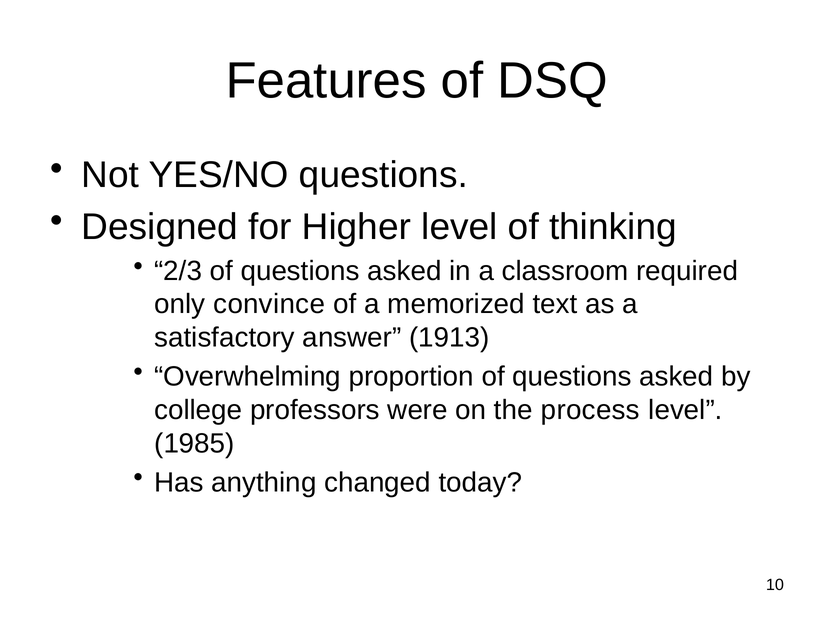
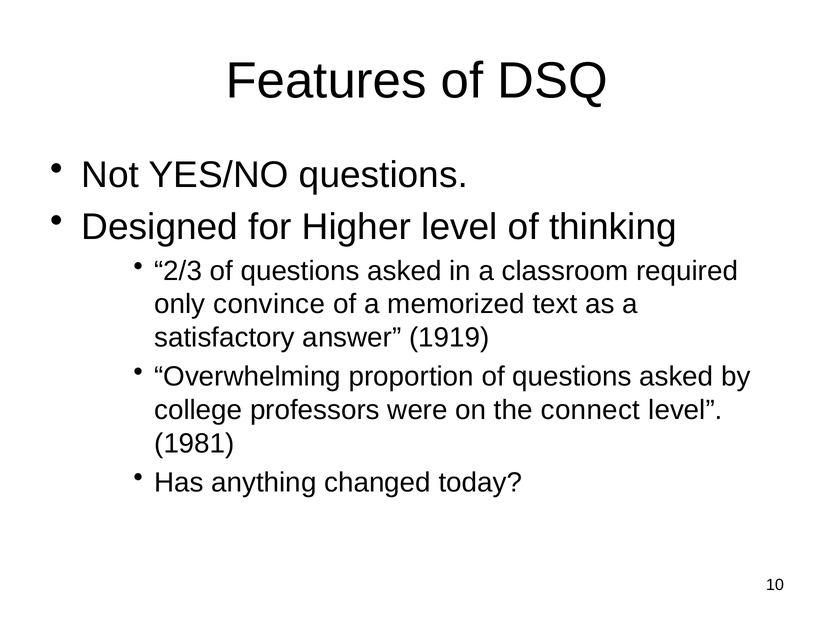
1913: 1913 -> 1919
process: process -> connect
1985: 1985 -> 1981
